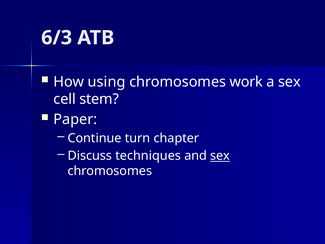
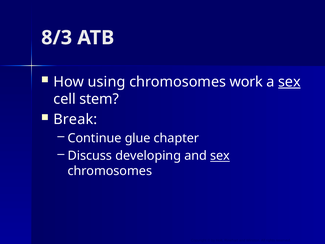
6/3: 6/3 -> 8/3
sex at (289, 82) underline: none -> present
Paper: Paper -> Break
turn: turn -> glue
techniques: techniques -> developing
